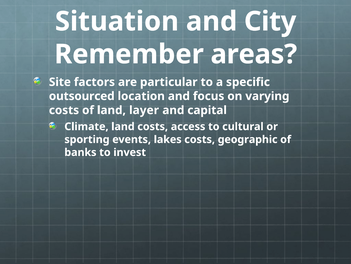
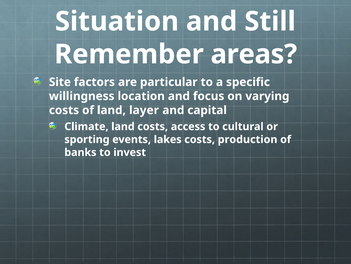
City: City -> Still
outsourced: outsourced -> willingness
geographic: geographic -> production
